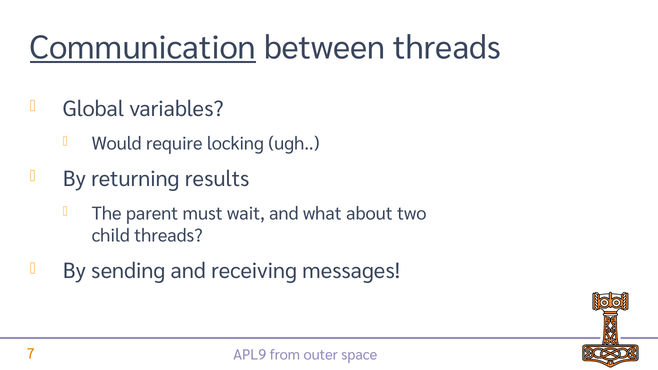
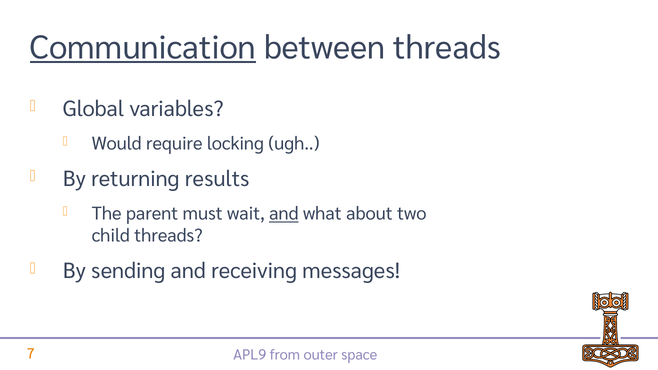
and at (284, 214) underline: none -> present
